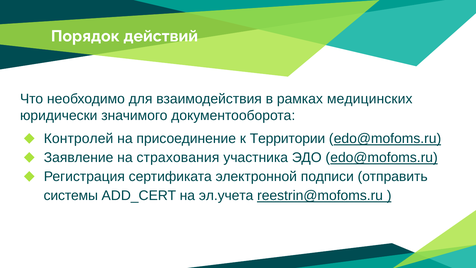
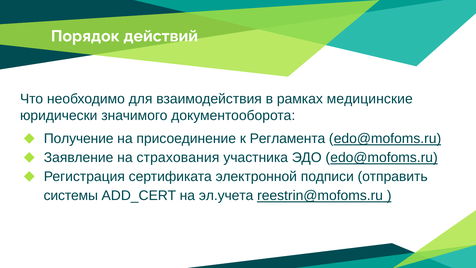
медицинских: медицинских -> медицинские
Контролей: Контролей -> Получение
Территории: Территории -> Регламента
